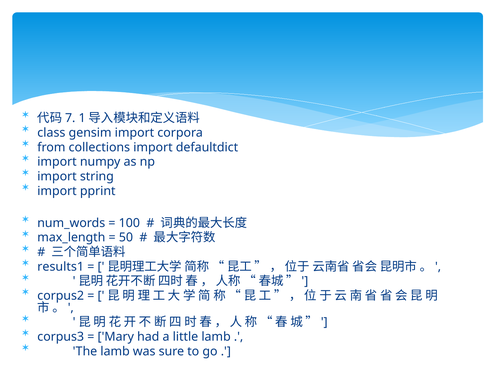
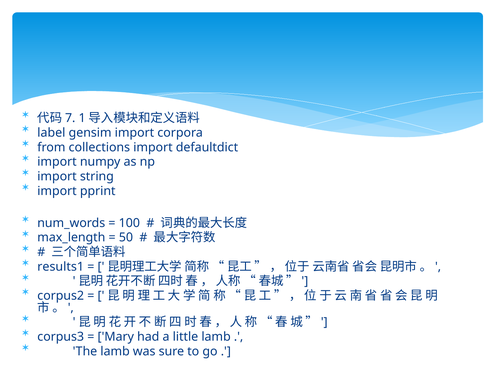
class: class -> label
